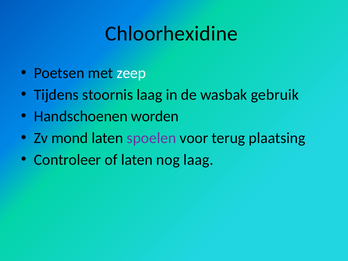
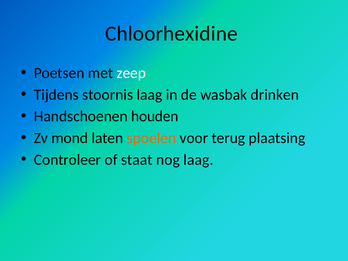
gebruik: gebruik -> drinken
worden: worden -> houden
spoelen colour: purple -> orange
of laten: laten -> staat
